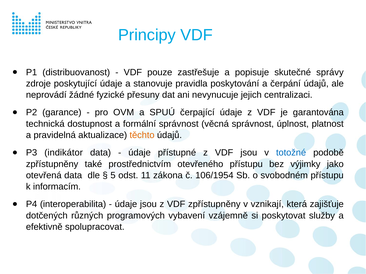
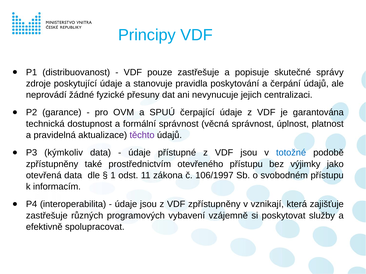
těchto colour: orange -> purple
indikátor: indikátor -> kýmkoliv
5: 5 -> 1
106/1954: 106/1954 -> 106/1997
dotčených at (47, 216): dotčených -> zastřešuje
